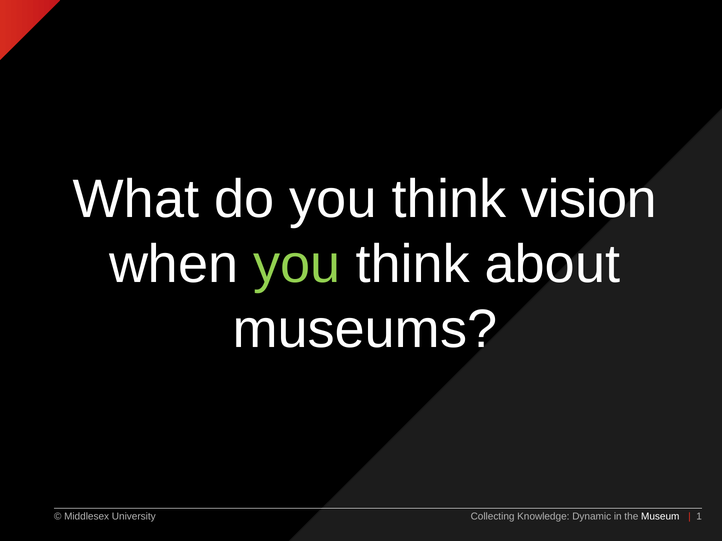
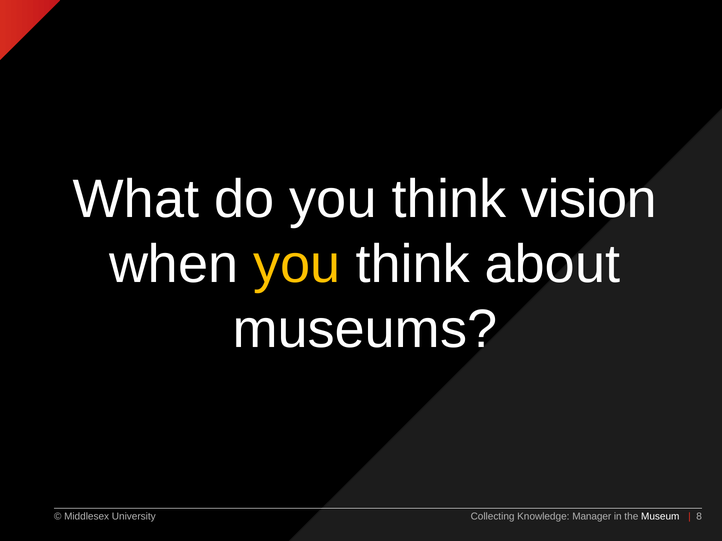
you at (297, 265) colour: light green -> yellow
Dynamic: Dynamic -> Manager
1: 1 -> 8
